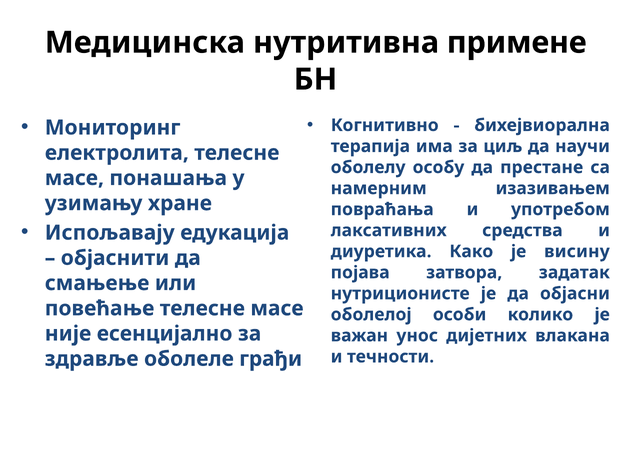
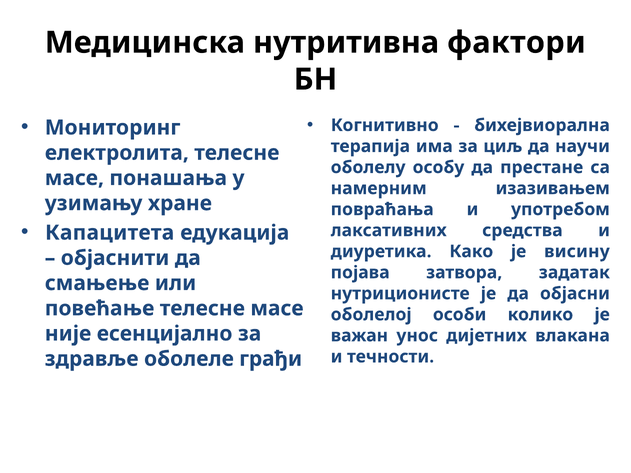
примене: примене -> фактори
Испољавају: Испољавају -> Капацитета
